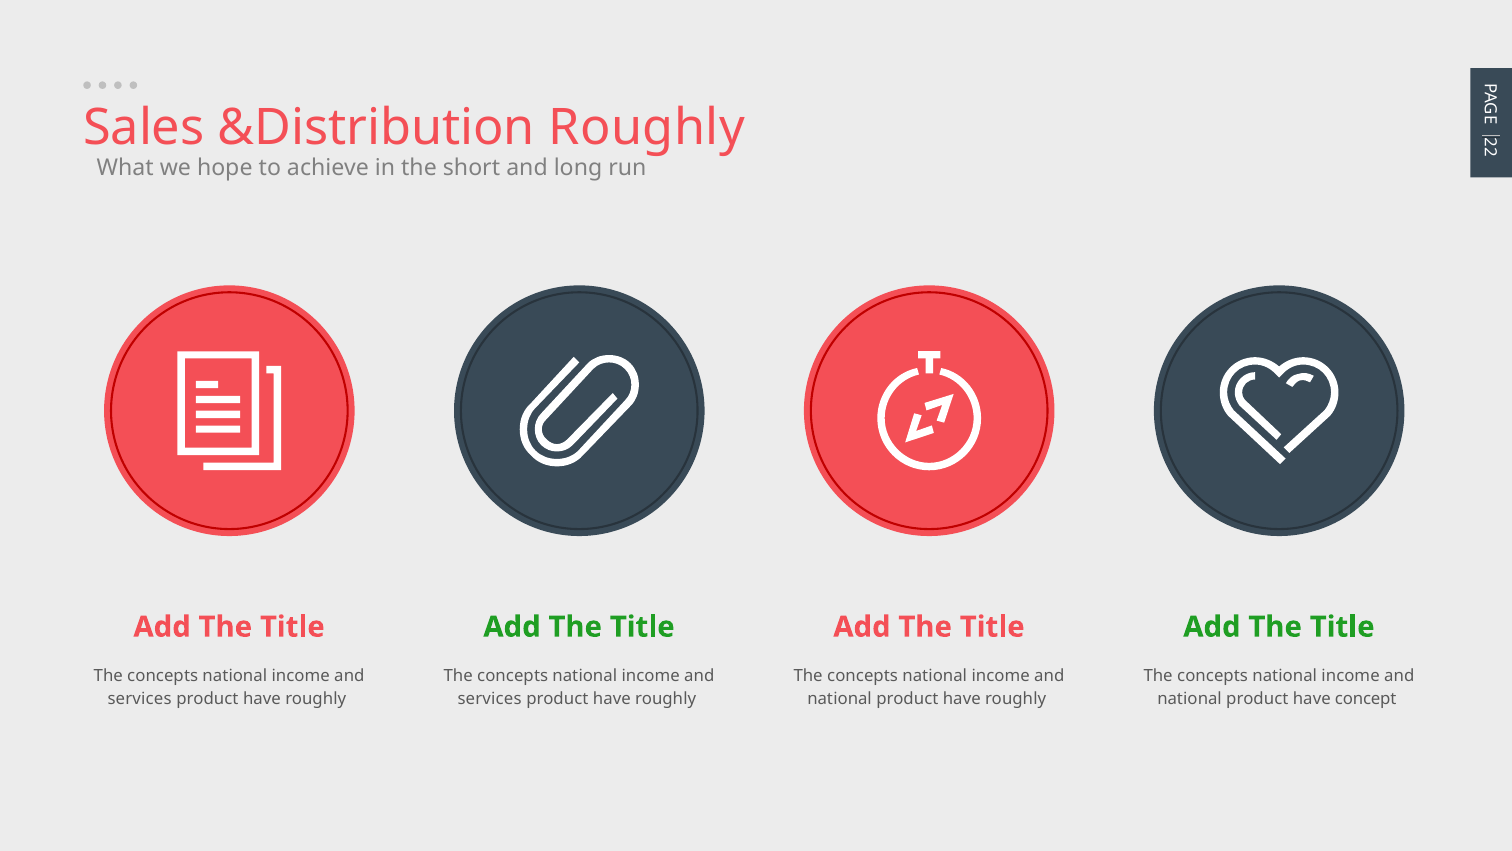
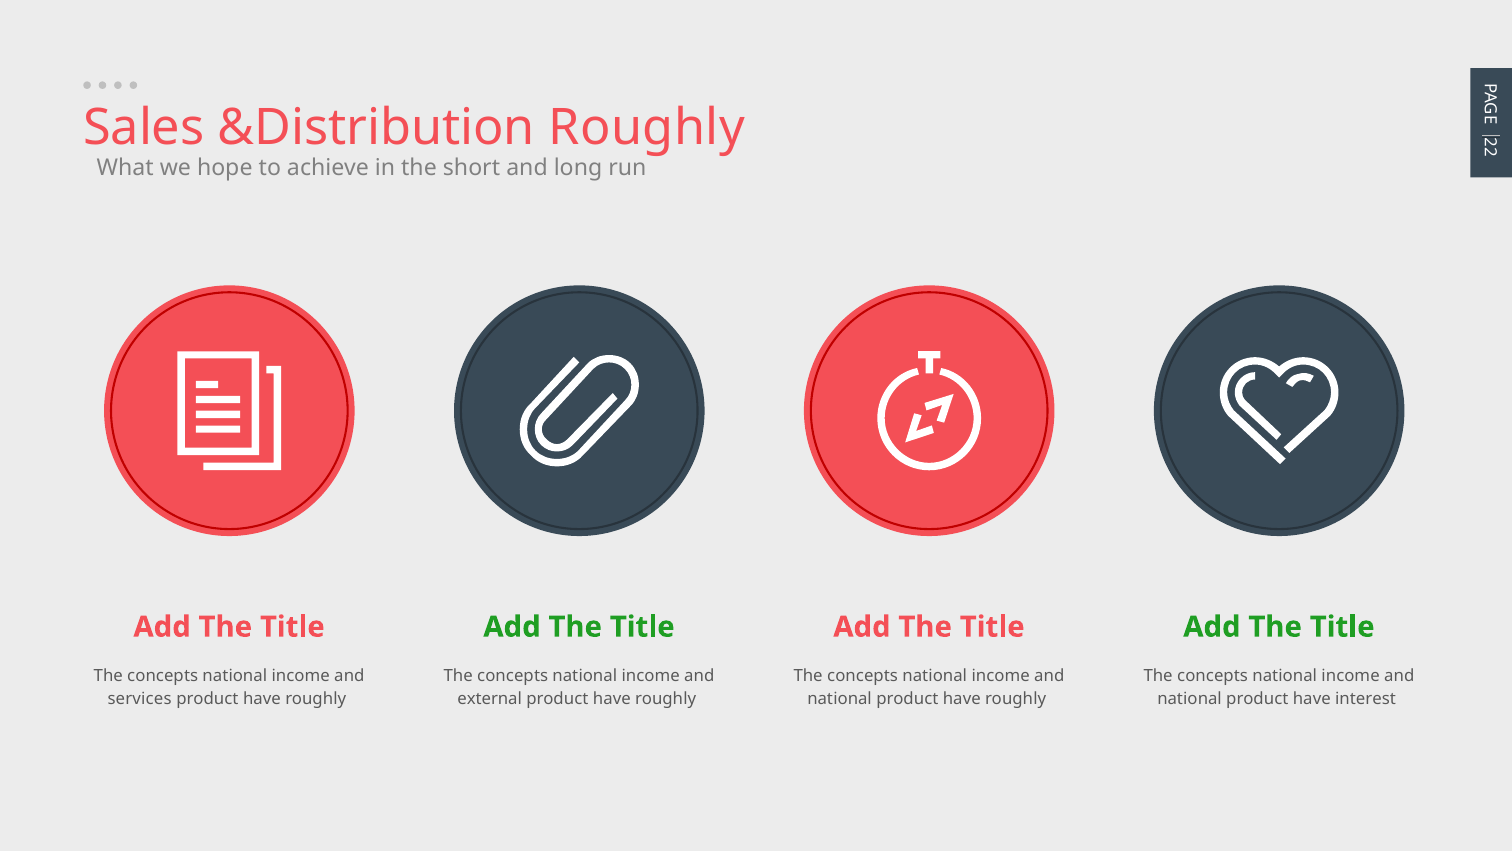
services at (490, 698): services -> external
concept: concept -> interest
